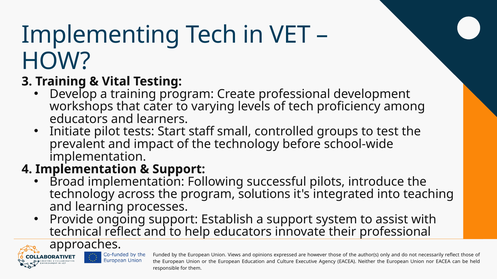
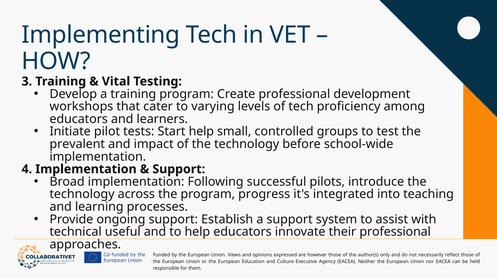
Start staff: staff -> help
solutions: solutions -> progress
technical reflect: reflect -> useful
